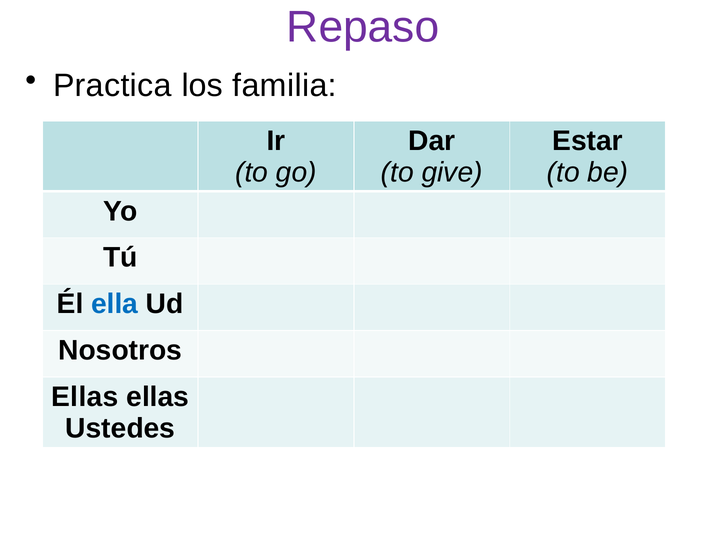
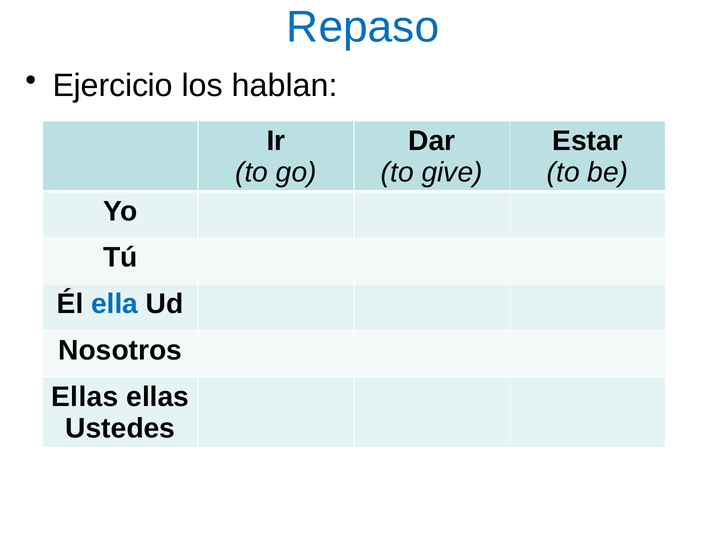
Repaso colour: purple -> blue
Practica: Practica -> Ejercicio
familia: familia -> hablan
